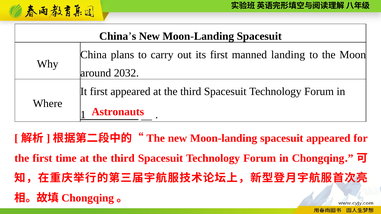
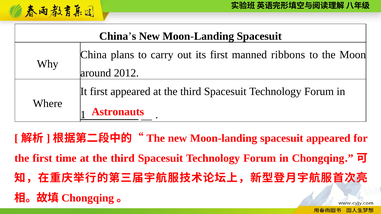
landing: landing -> ribbons
2032: 2032 -> 2012
